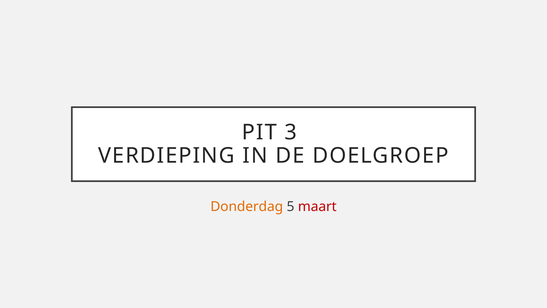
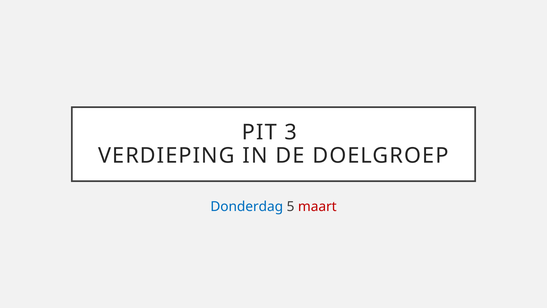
Donderdag colour: orange -> blue
